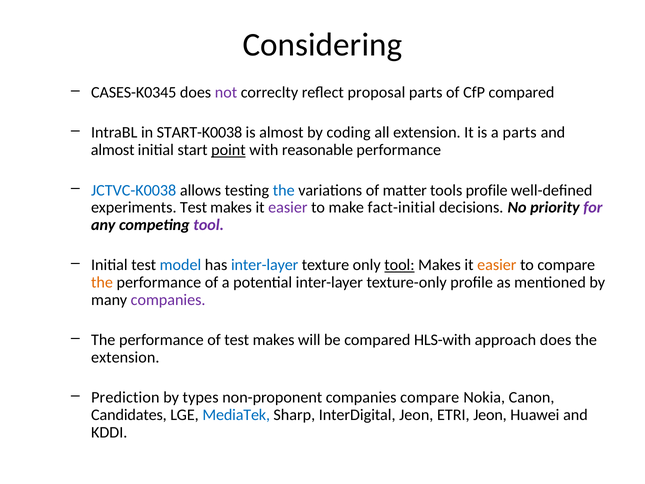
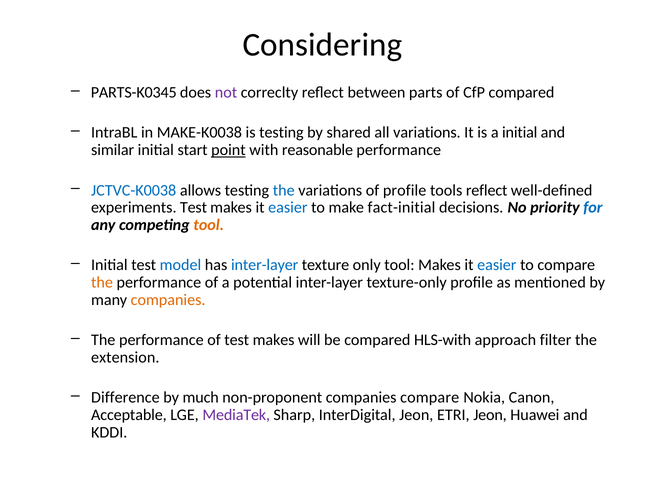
CASES-K0345: CASES-K0345 -> PARTS-K0345
proposal: proposal -> between
START-K0038: START-K0038 -> MAKE-K0038
is almost: almost -> testing
coding: coding -> shared
all extension: extension -> variations
a parts: parts -> initial
almost at (113, 150): almost -> similar
of matter: matter -> profile
tools profile: profile -> reflect
easier at (288, 208) colour: purple -> blue
for colour: purple -> blue
tool at (209, 225) colour: purple -> orange
tool at (399, 265) underline: present -> none
easier at (497, 265) colour: orange -> blue
companies at (168, 300) colour: purple -> orange
approach does: does -> filter
Prediction: Prediction -> Difference
types: types -> much
Candidates: Candidates -> Acceptable
MediaTek colour: blue -> purple
